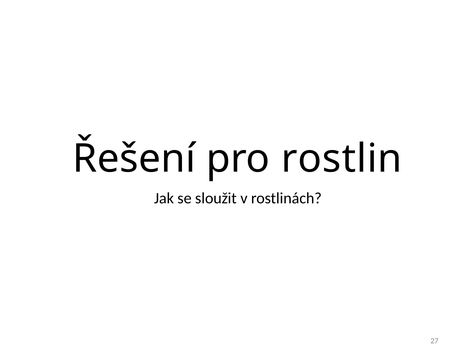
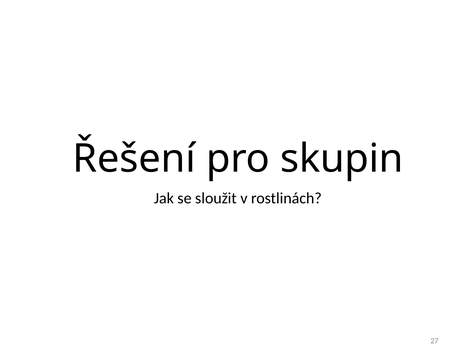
rostlin: rostlin -> skupin
